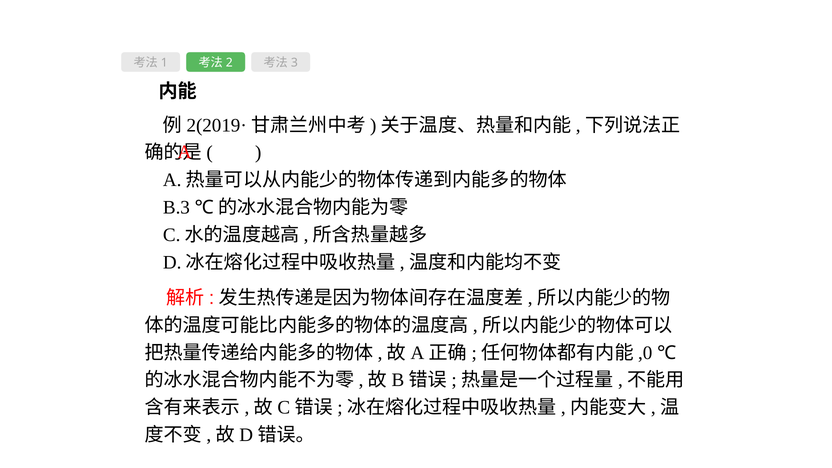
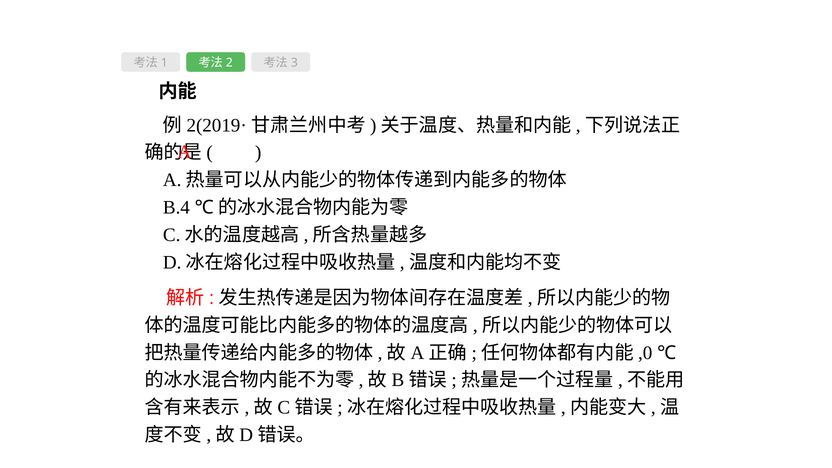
B.3: B.3 -> B.4
